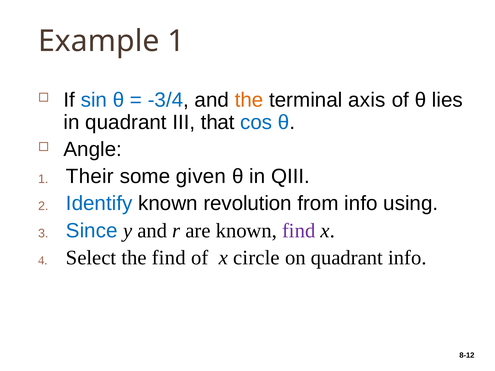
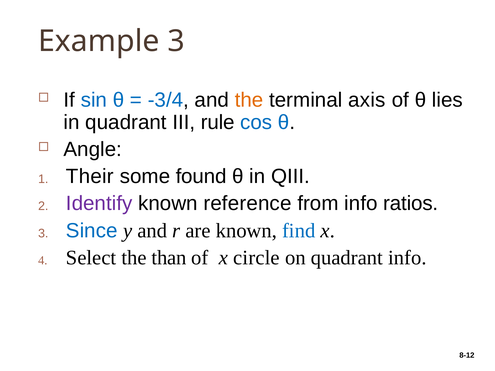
Example 1: 1 -> 3
that: that -> rule
given: given -> found
Identify colour: blue -> purple
revolution: revolution -> reference
using: using -> ratios
find at (299, 231) colour: purple -> blue
the find: find -> than
